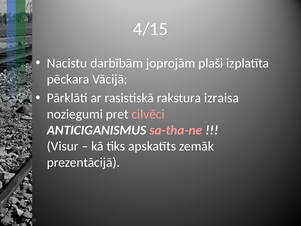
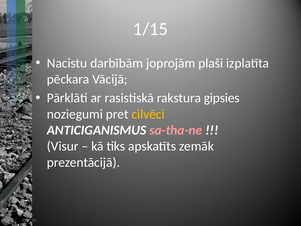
4/15: 4/15 -> 1/15
izraisa: izraisa -> gipsies
cilvēci colour: pink -> yellow
